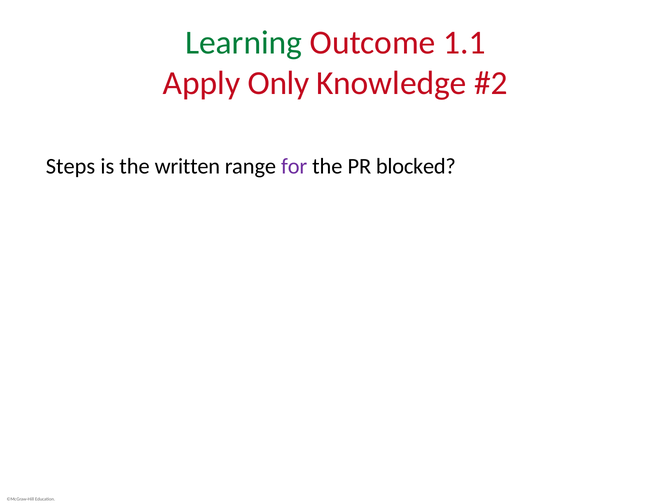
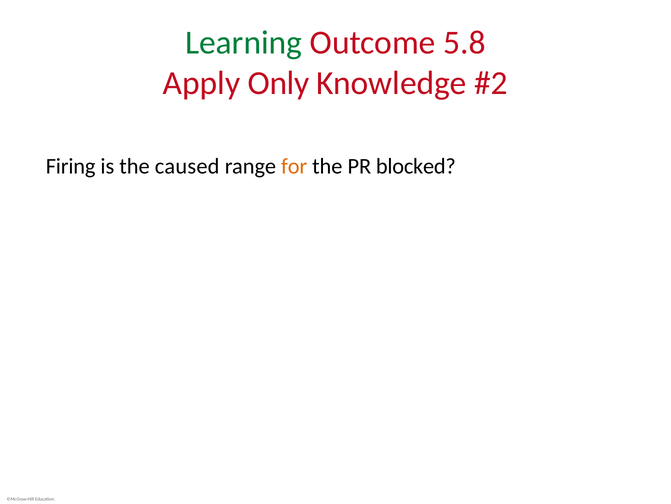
1.1: 1.1 -> 5.8
Steps: Steps -> Firing
written: written -> caused
for colour: purple -> orange
